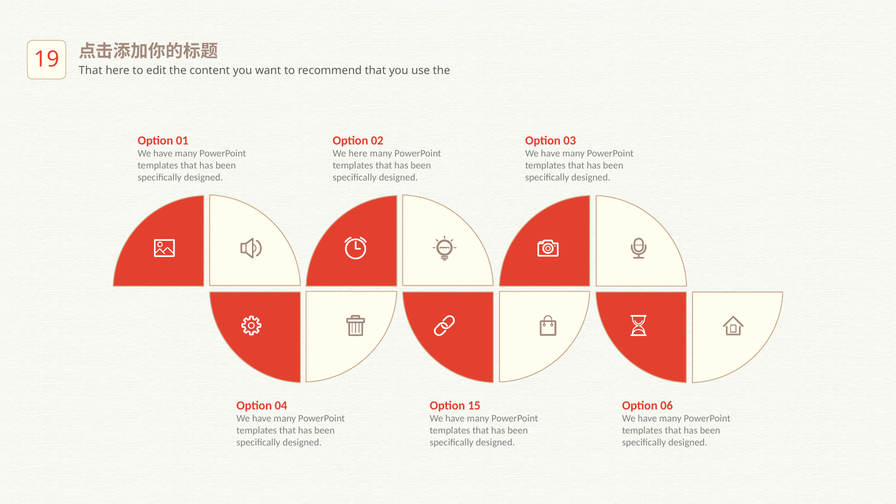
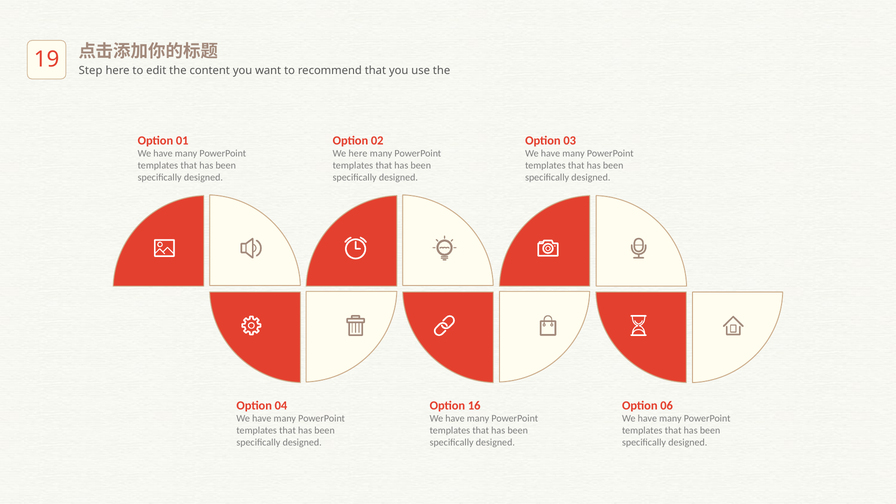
That at (91, 71): That -> Step
15: 15 -> 16
